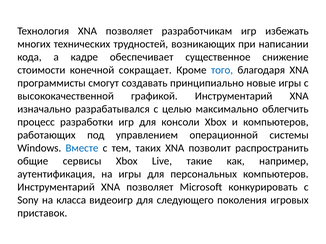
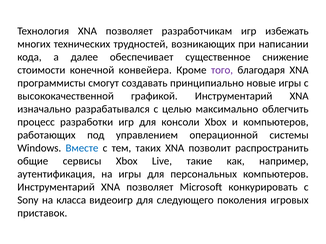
кадре: кадре -> далее
сокращает: сокращает -> конвейера
того colour: blue -> purple
